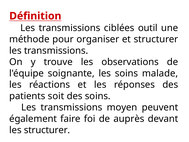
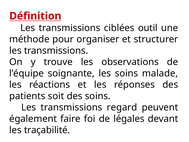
moyen: moyen -> regard
auprès: auprès -> légales
les structurer: structurer -> traçabilité
